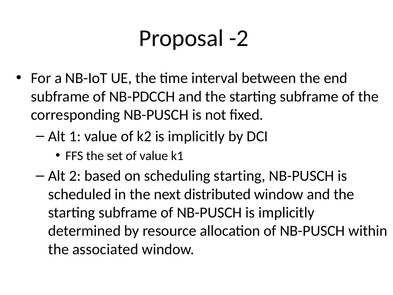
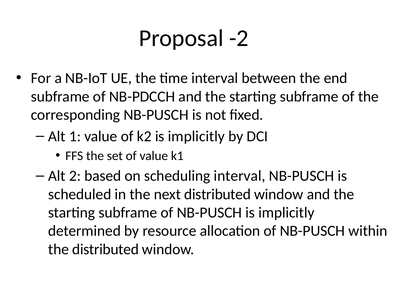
scheduling starting: starting -> interval
the associated: associated -> distributed
